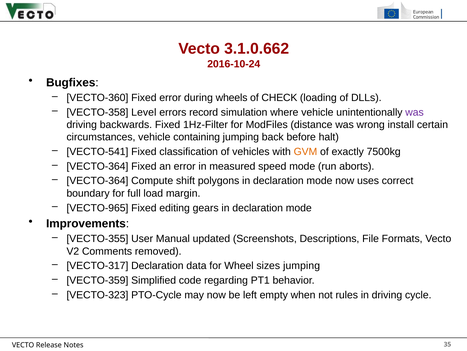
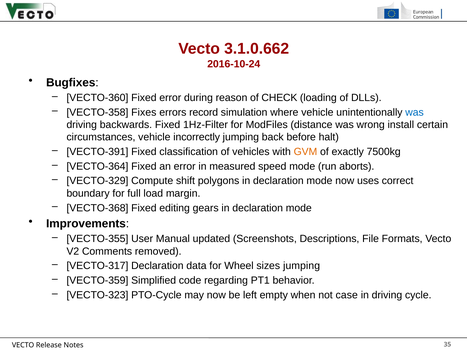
wheels: wheels -> reason
Level: Level -> Fixes
was at (415, 112) colour: purple -> blue
containing: containing -> incorrectly
VECTO-541: VECTO-541 -> VECTO-391
VECTO-364 at (97, 181): VECTO-364 -> VECTO-329
VECTO-965: VECTO-965 -> VECTO-368
rules: rules -> case
